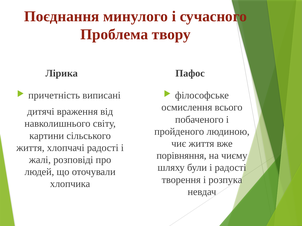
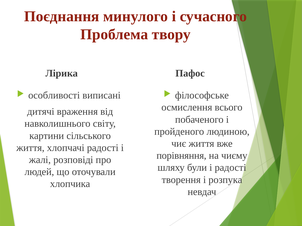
причетність: причетність -> особливості
